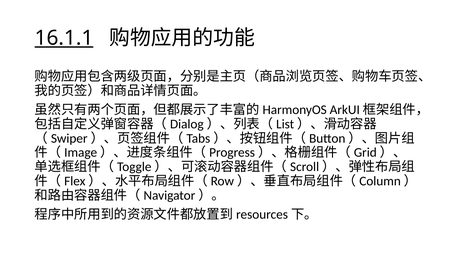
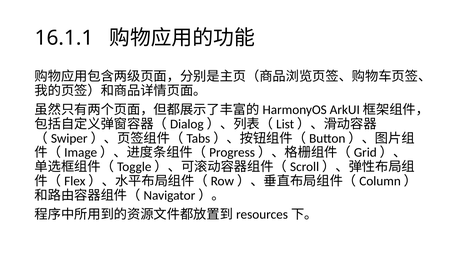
16.1.1 underline: present -> none
